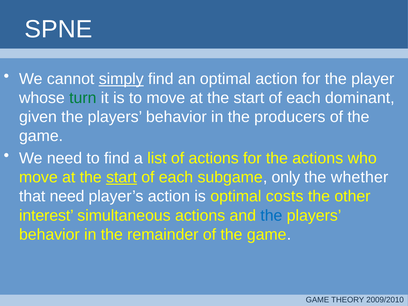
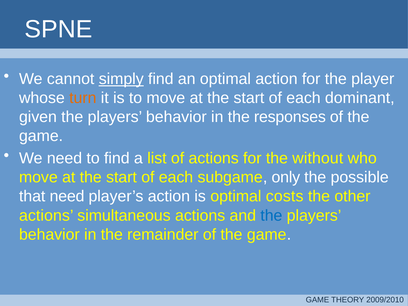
turn colour: green -> orange
producers: producers -> responses
the actions: actions -> without
start at (121, 177) underline: present -> none
whether: whether -> possible
interest at (46, 215): interest -> actions
